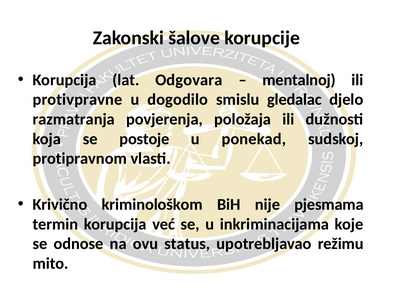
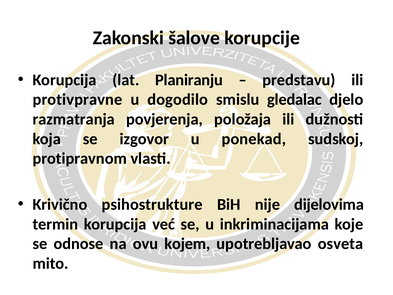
Odgovara: Odgovara -> Planiranju
mentalnoj: mentalnoj -> predstavu
postoje: postoje -> izgovor
kriminološkom: kriminološkom -> psihostrukture
pjesmama: pjesmama -> dijelovima
status: status -> kojem
režimu: režimu -> osveta
